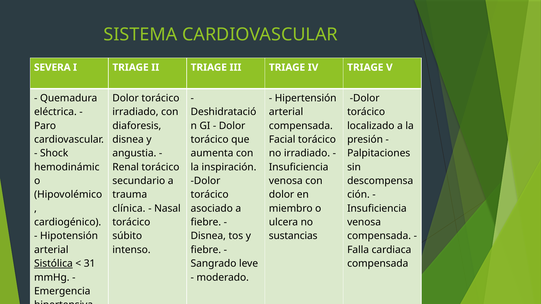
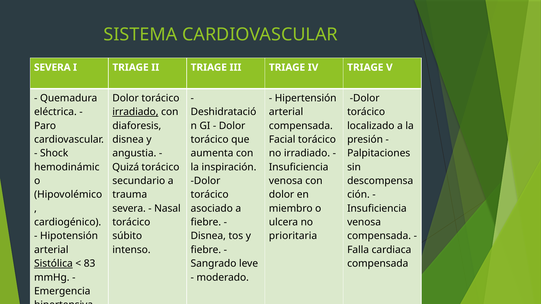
irradiado at (135, 112) underline: none -> present
Renal: Renal -> Quizá
clínica at (129, 209): clínica -> severa
sustancias: sustancias -> prioritaria
31: 31 -> 83
